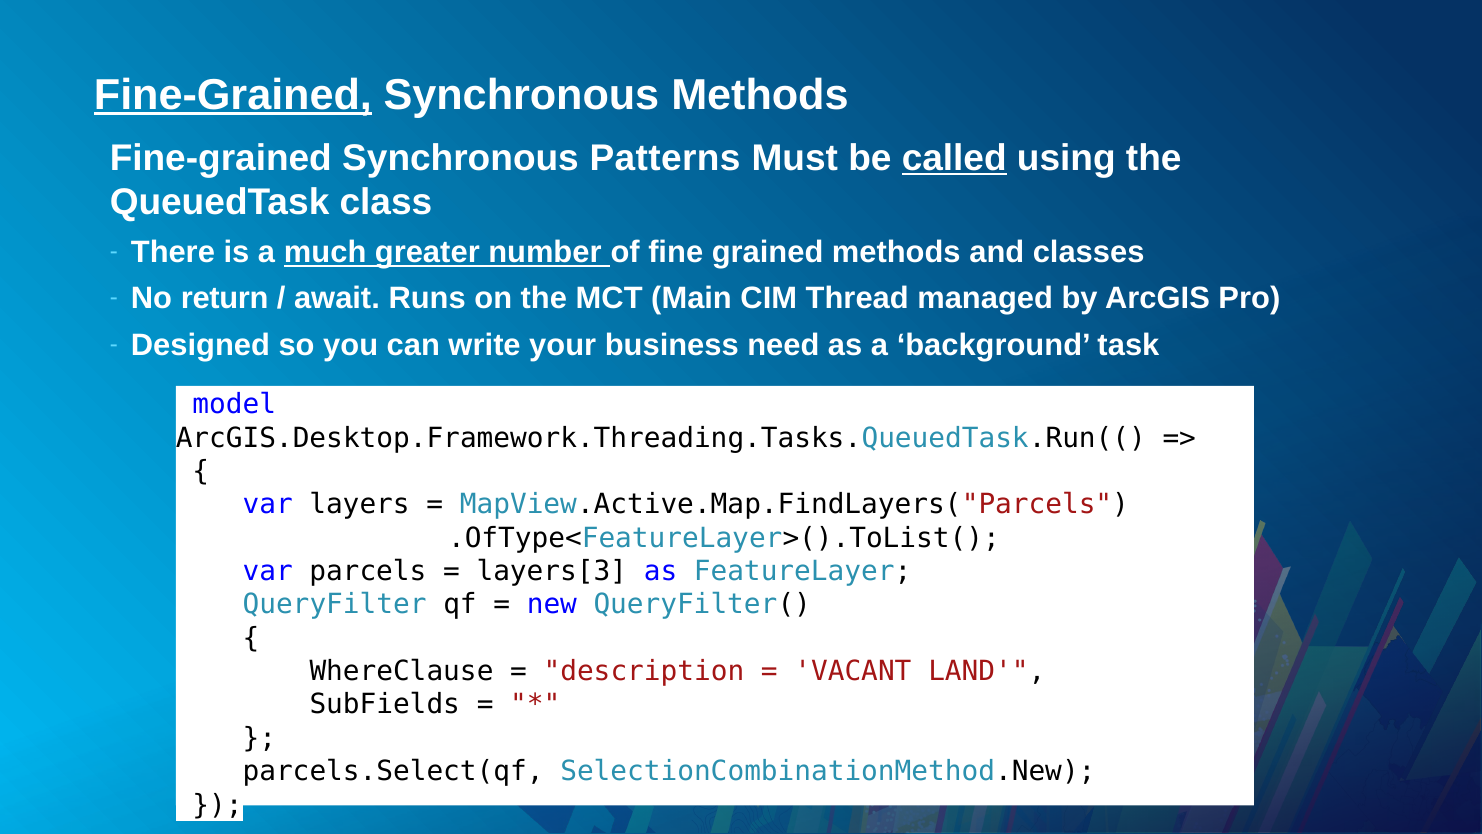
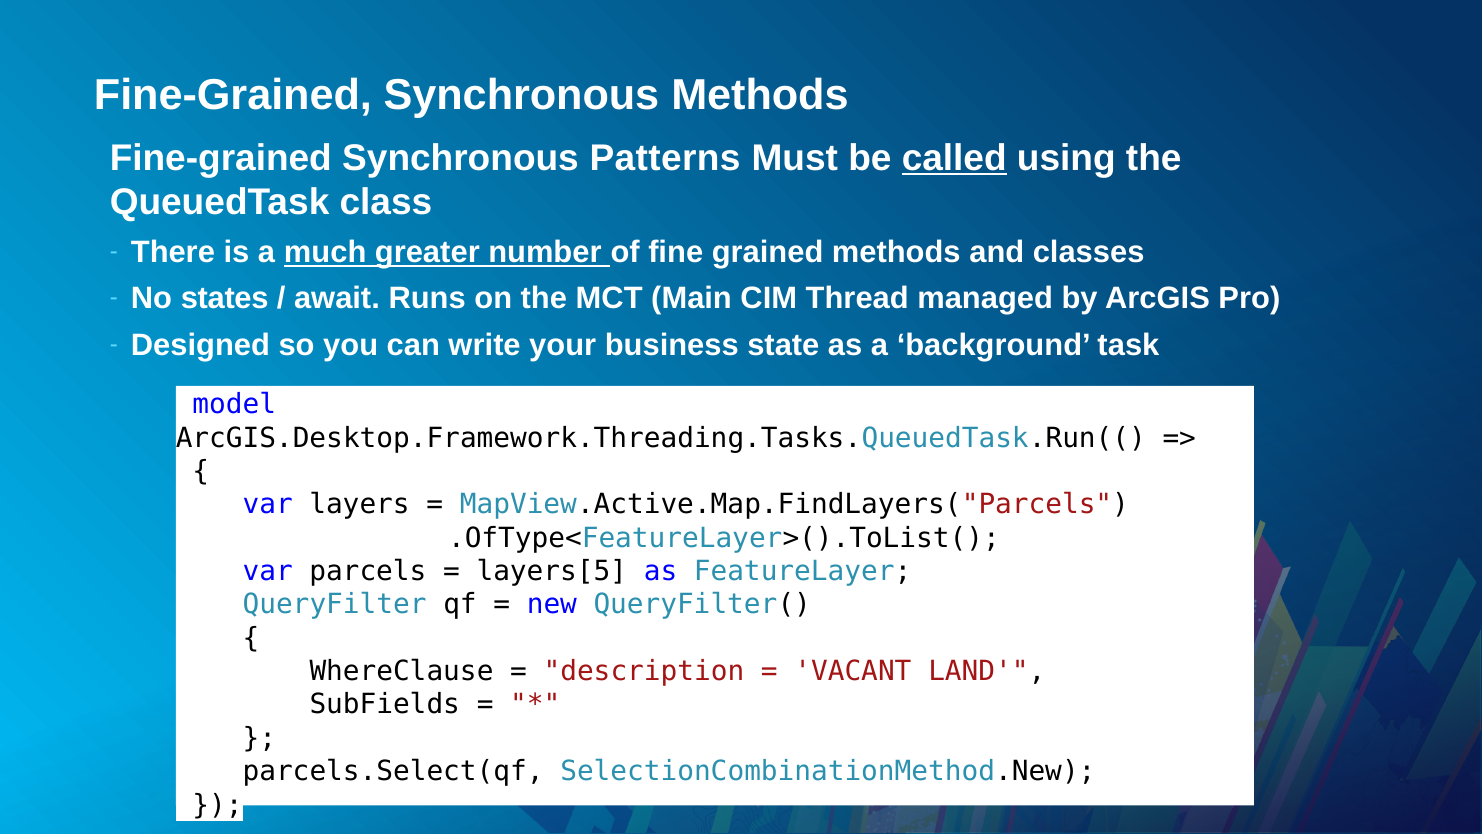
Fine-Grained at (233, 95) underline: present -> none
return: return -> states
need: need -> state
layers[3: layers[3 -> layers[5
